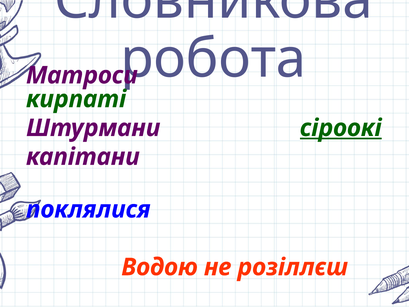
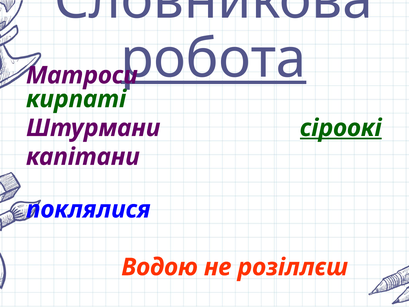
робота underline: none -> present
